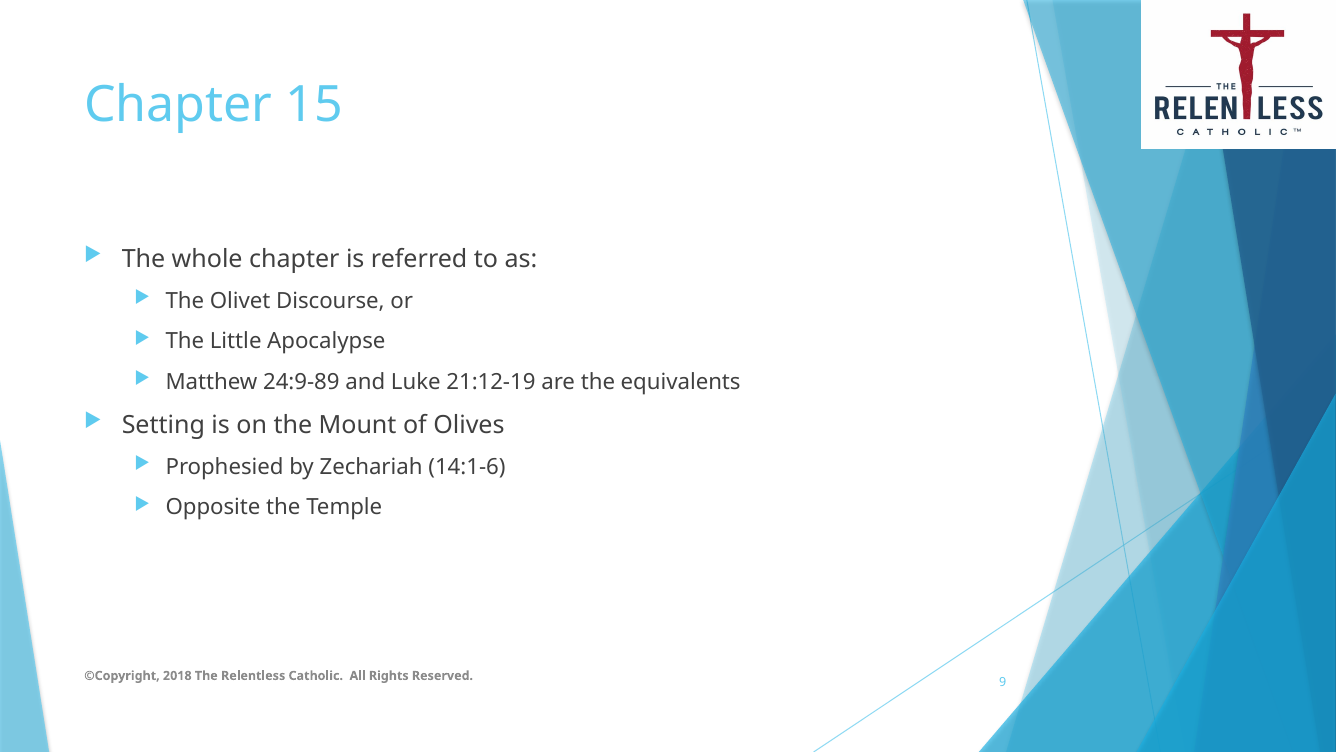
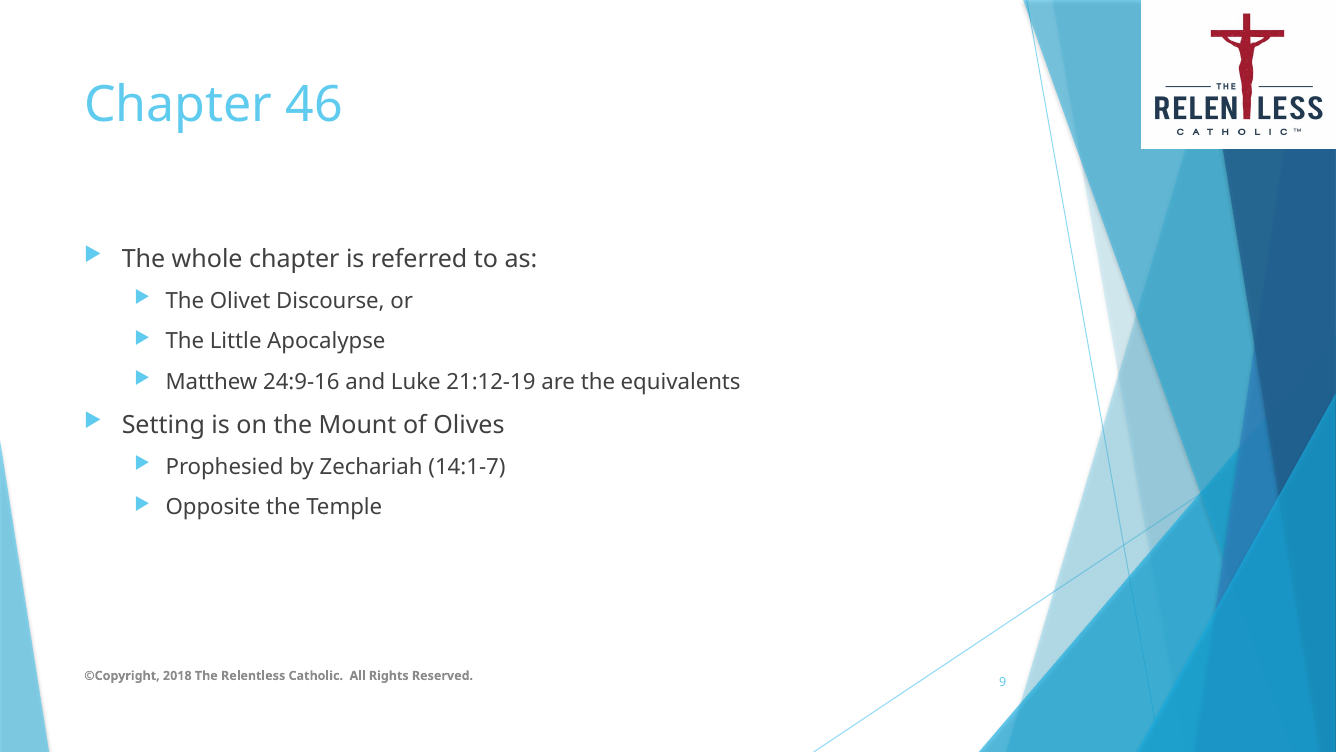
15: 15 -> 46
24:9-89: 24:9-89 -> 24:9-16
14:1-6: 14:1-6 -> 14:1-7
